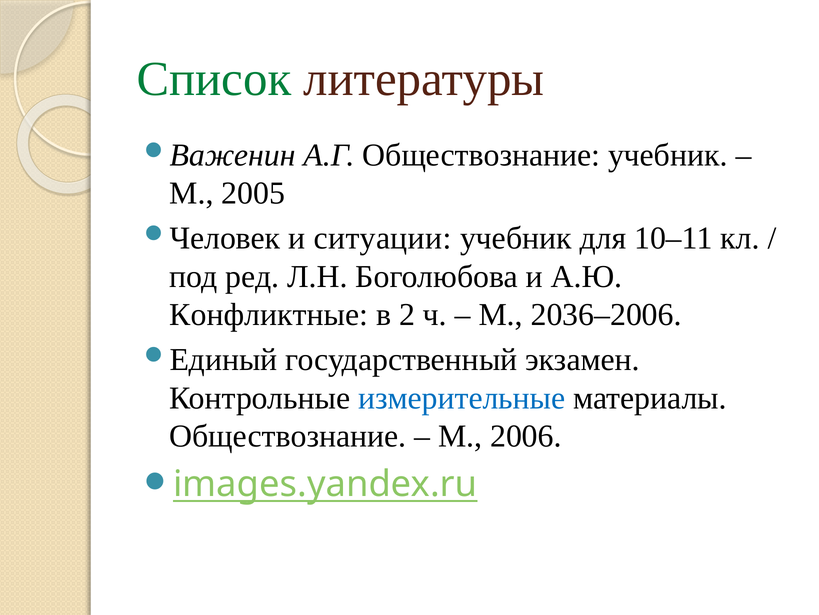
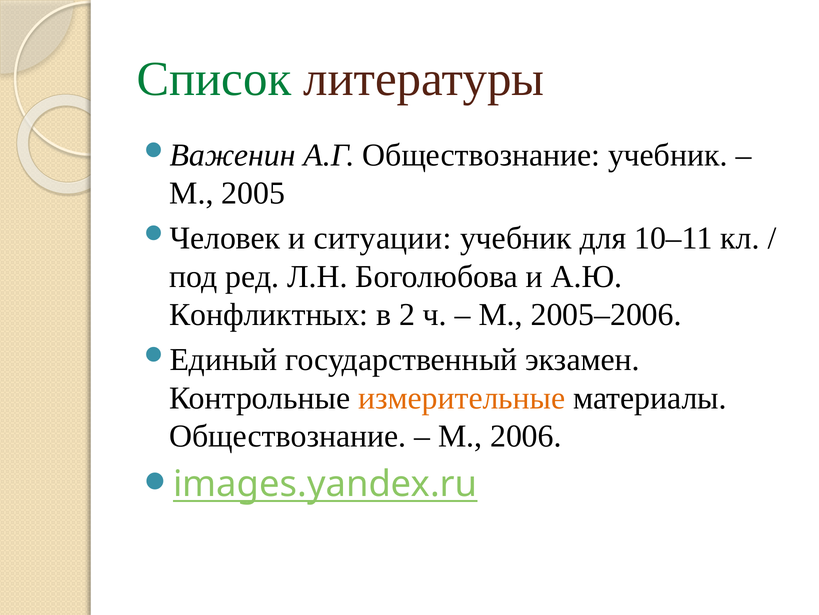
Конфликтные: Конфликтные -> Конфликтных
2036–2006: 2036–2006 -> 2005–2006
измерительные colour: blue -> orange
